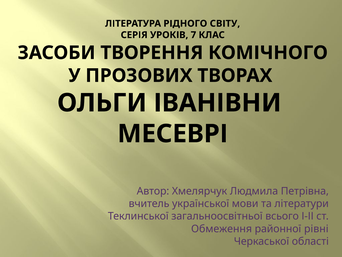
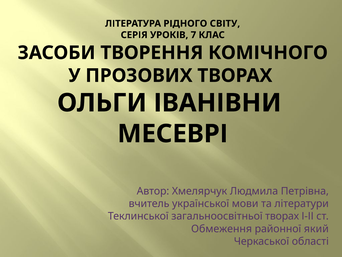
загальноосвітньої всього: всього -> творах
рівні: рівні -> який
